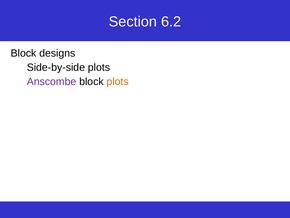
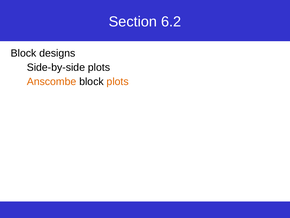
Anscombe colour: purple -> orange
